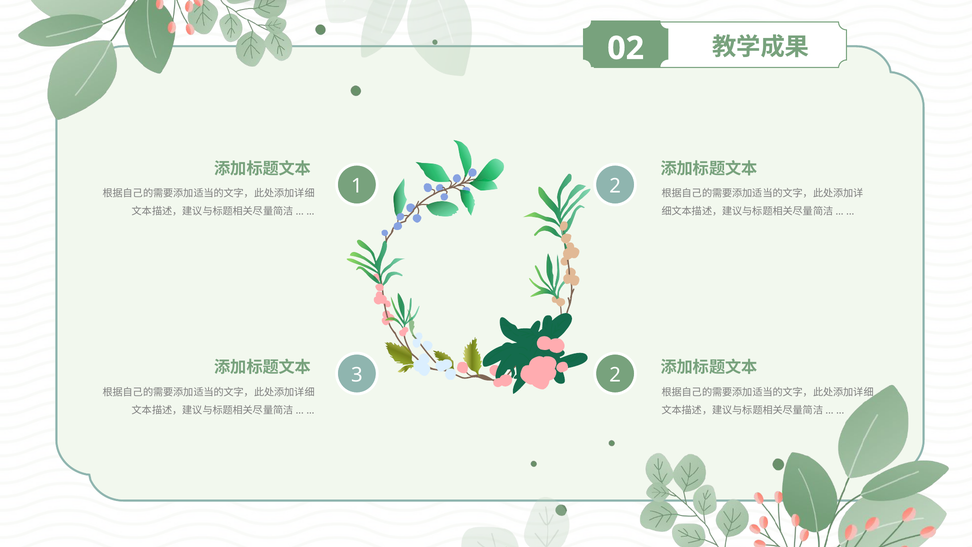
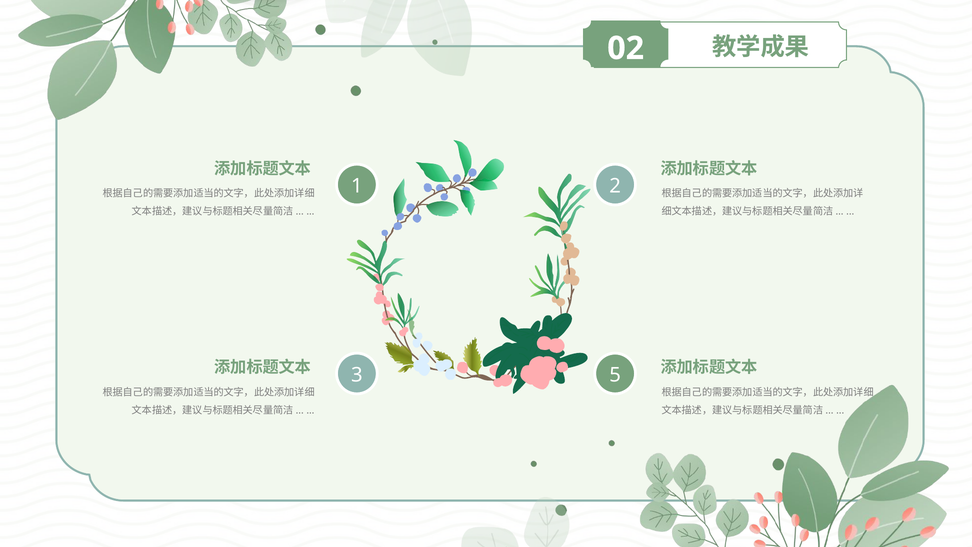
3 2: 2 -> 5
